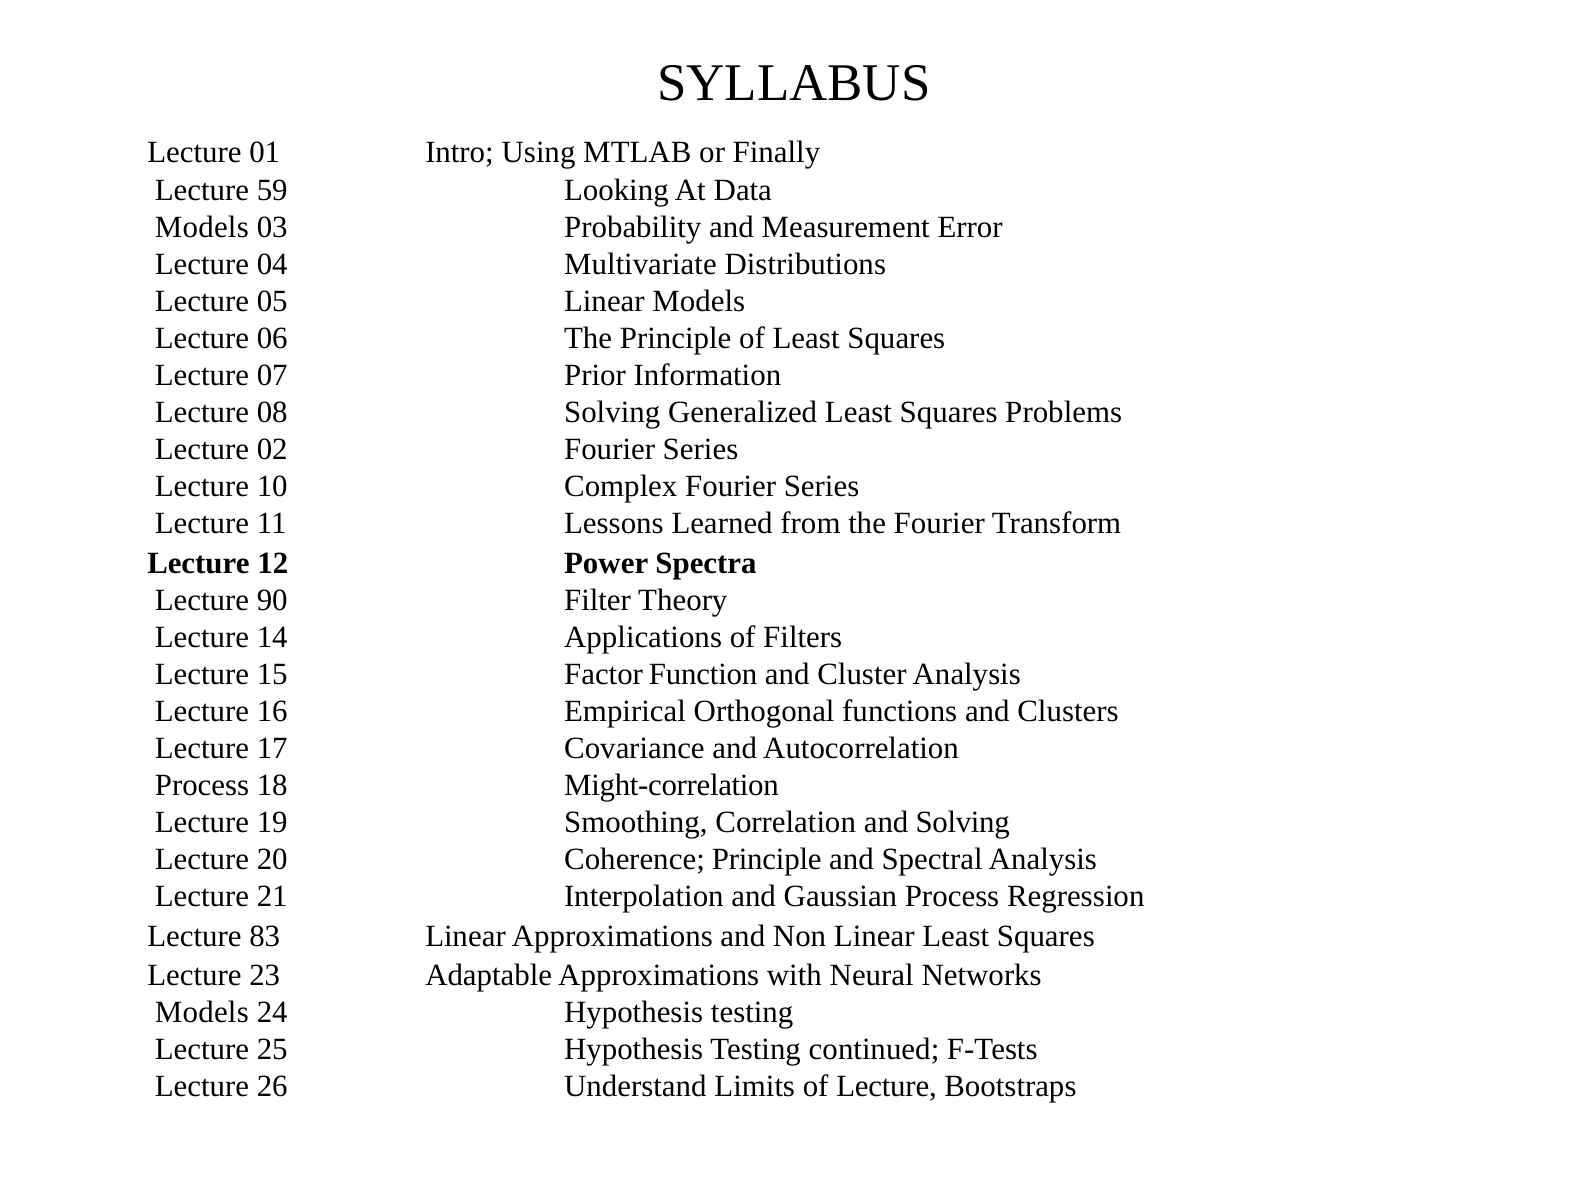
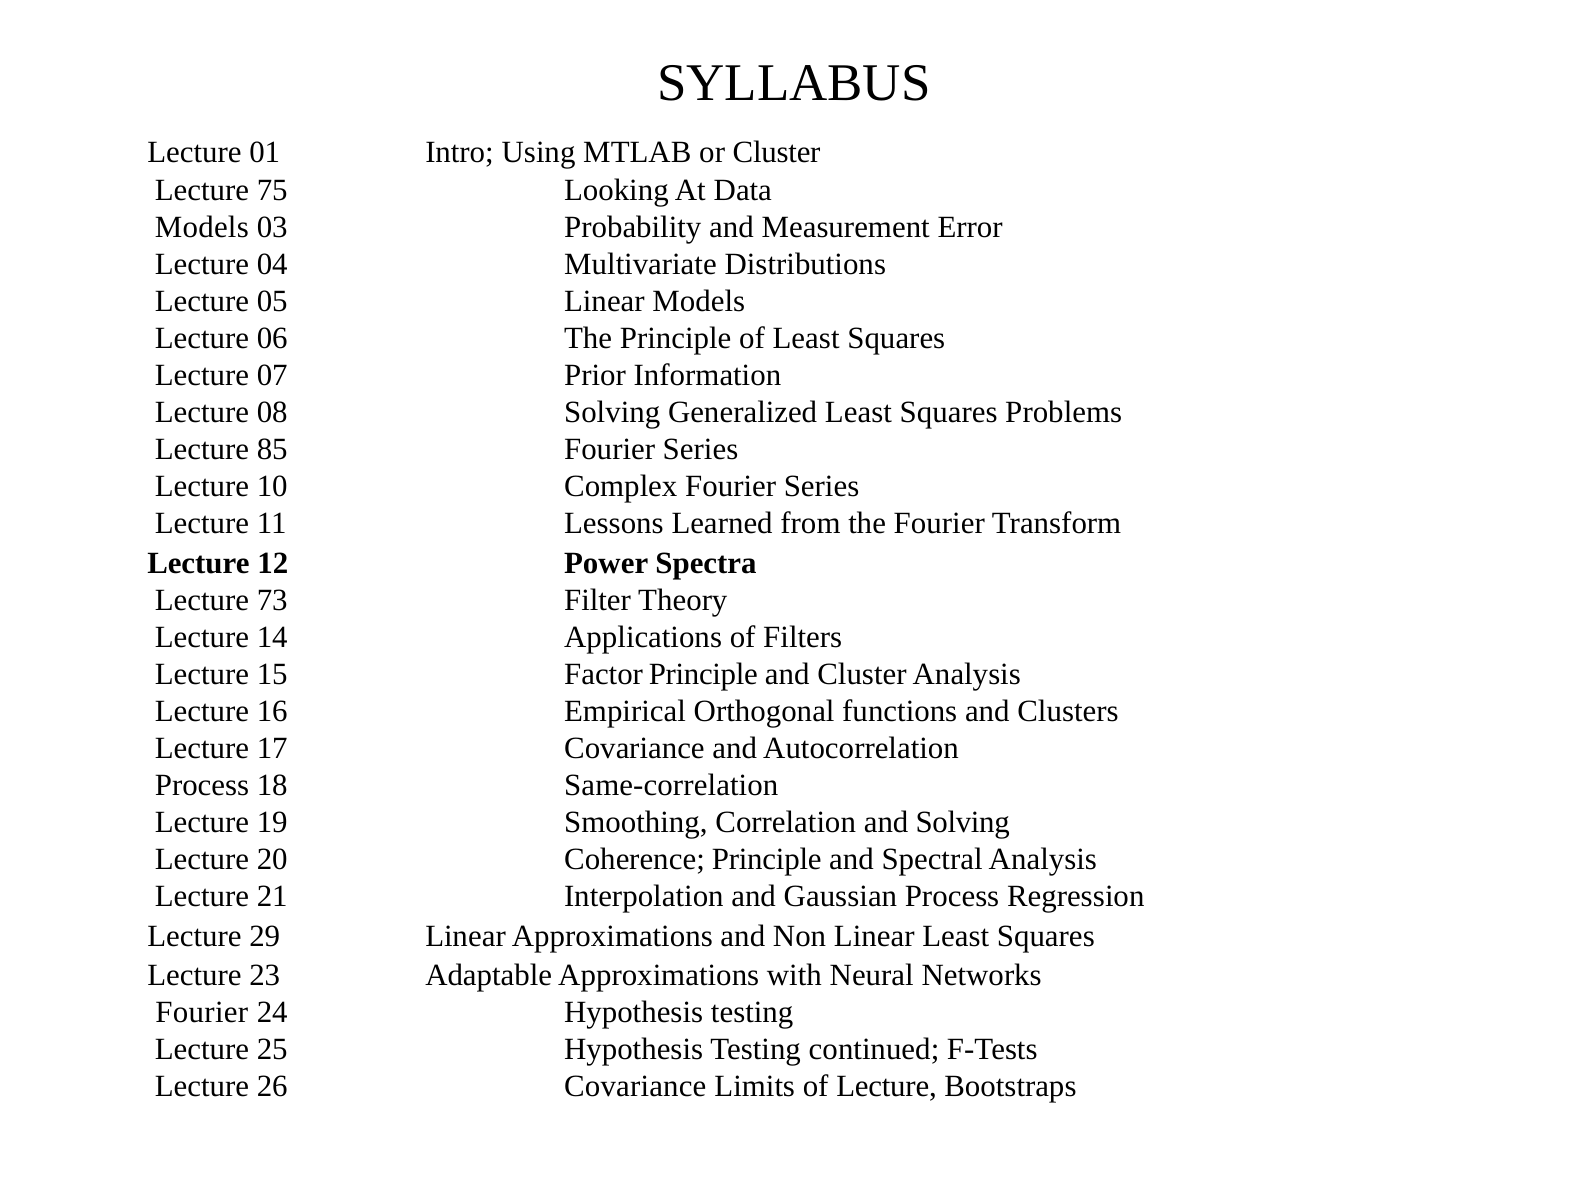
or Finally: Finally -> Cluster
59: 59 -> 75
02: 02 -> 85
90: 90 -> 73
Factor Function: Function -> Principle
Might-correlation: Might-correlation -> Same-correlation
83: 83 -> 29
Models at (202, 1012): Models -> Fourier
26 Understand: Understand -> Covariance
